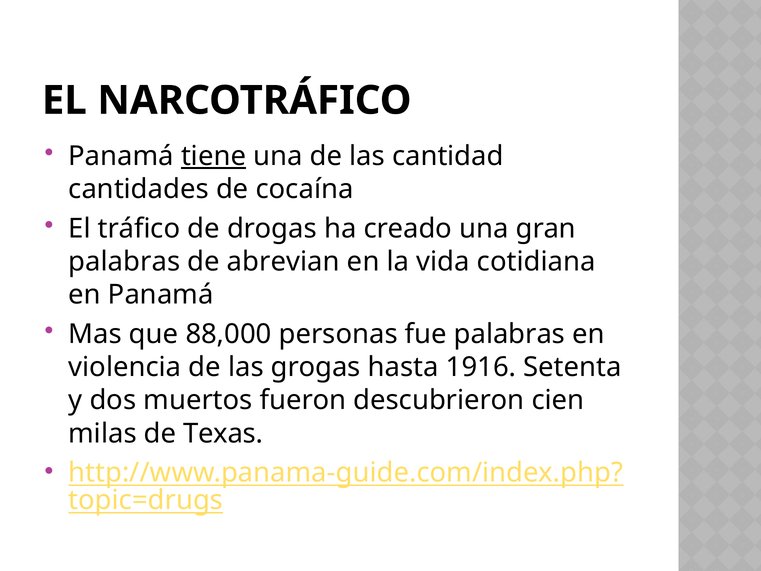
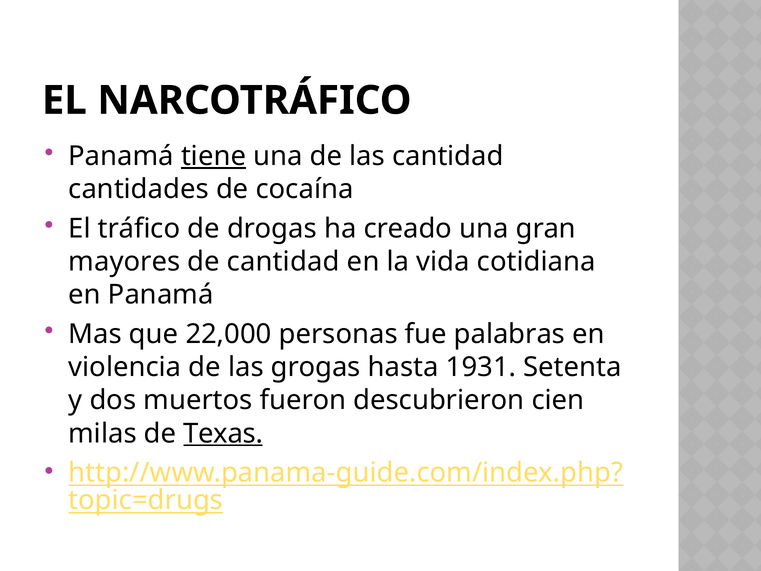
palabras at (124, 262): palabras -> mayores
de abrevian: abrevian -> cantidad
88,000: 88,000 -> 22,000
1916: 1916 -> 1931
Texas underline: none -> present
